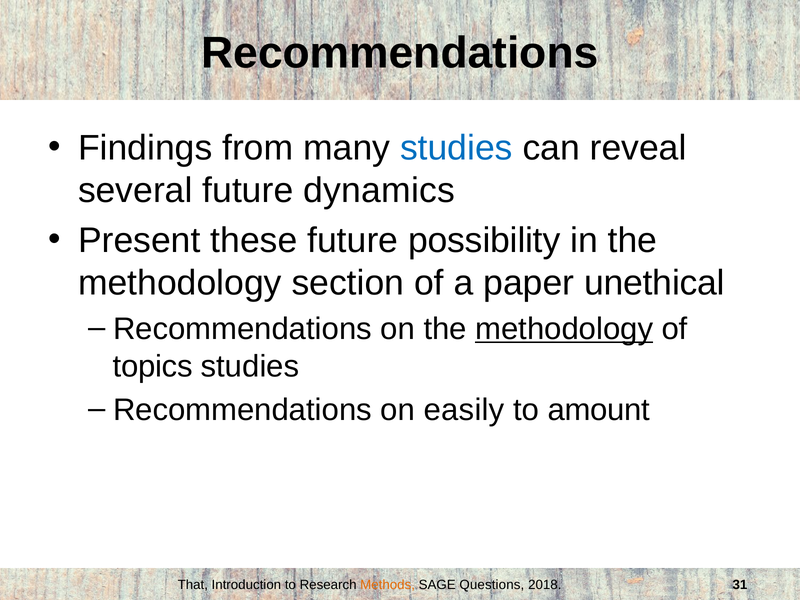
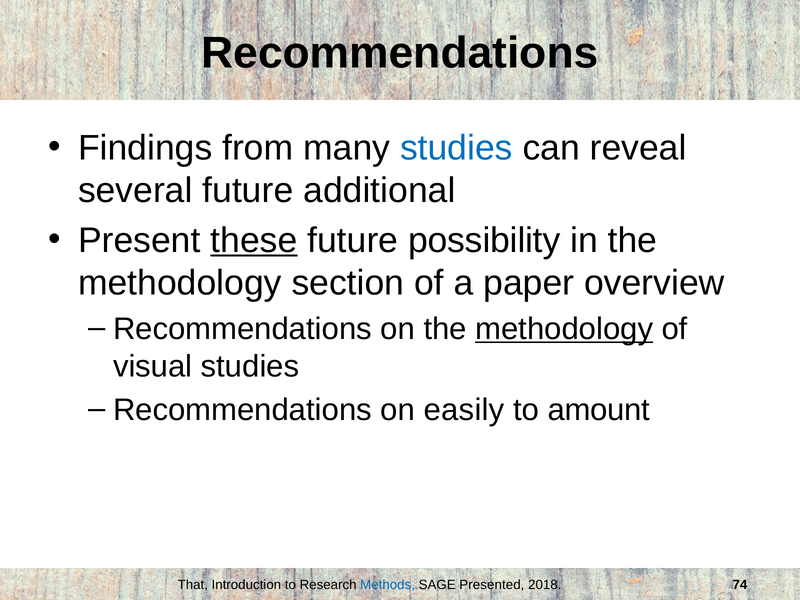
dynamics: dynamics -> additional
these underline: none -> present
unethical: unethical -> overview
topics: topics -> visual
Methods colour: orange -> blue
Questions: Questions -> Presented
31: 31 -> 74
